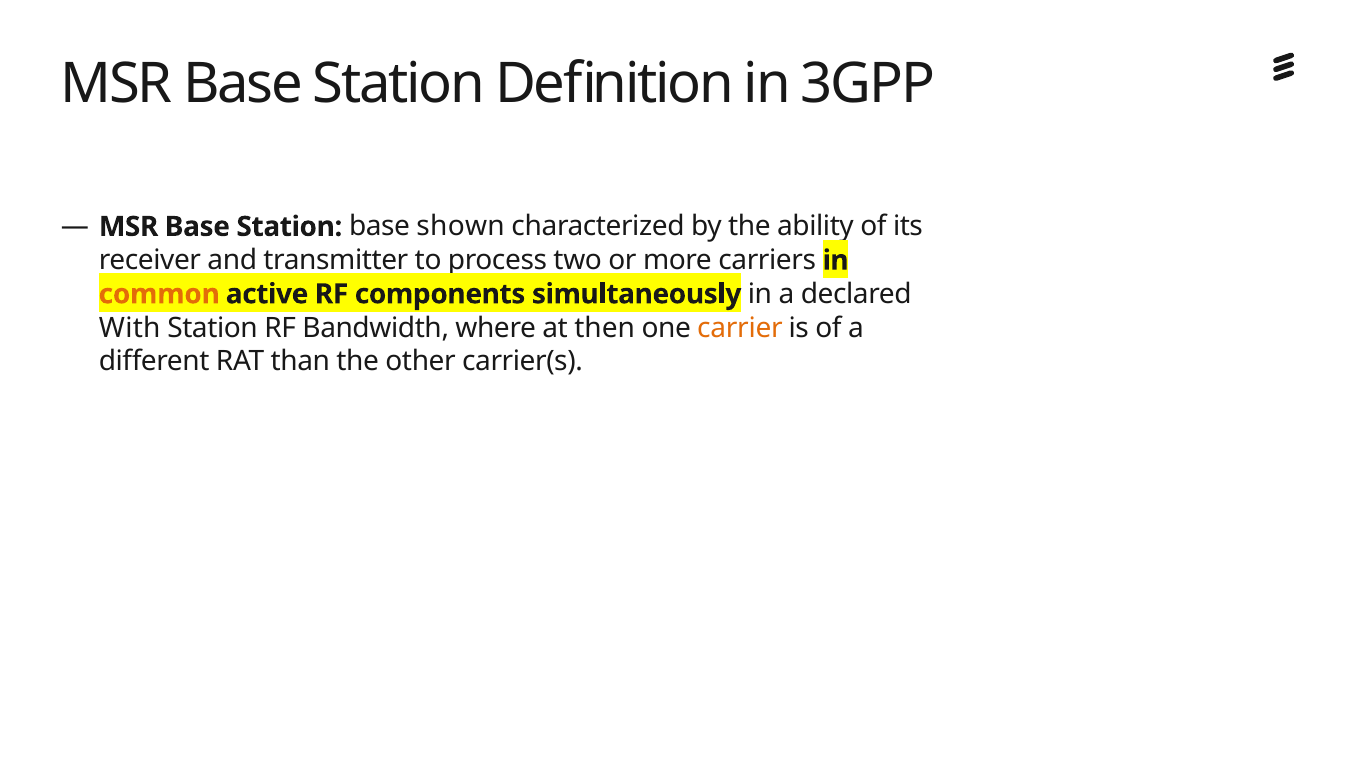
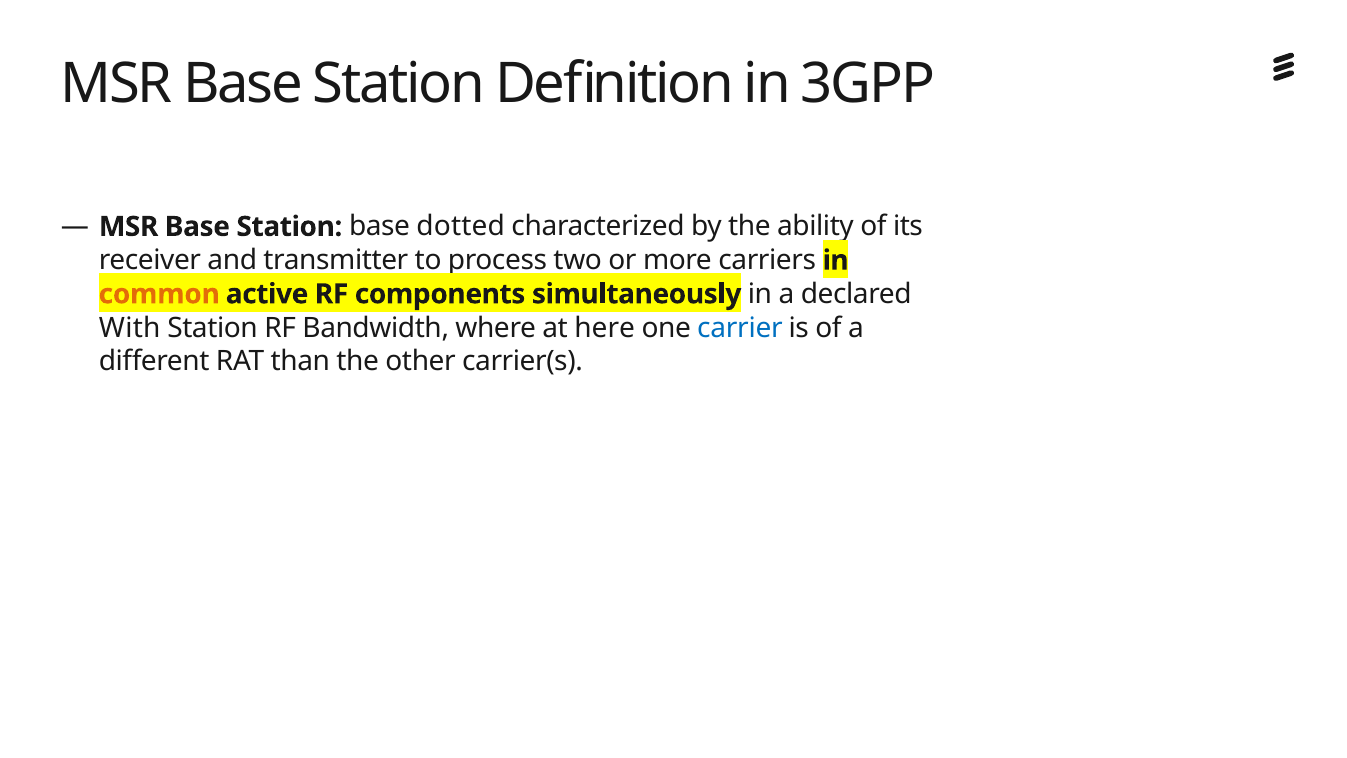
shown: shown -> dotted
then: then -> here
carrier colour: orange -> blue
